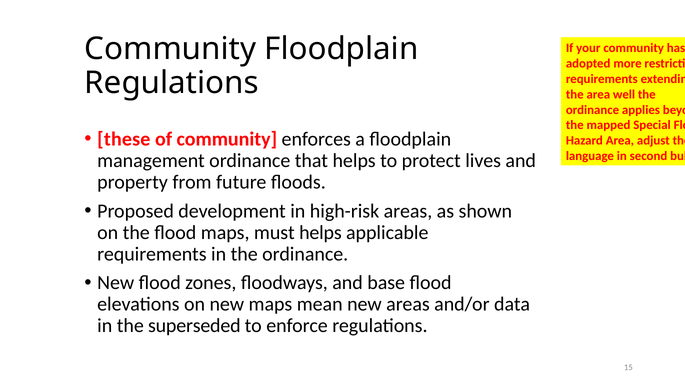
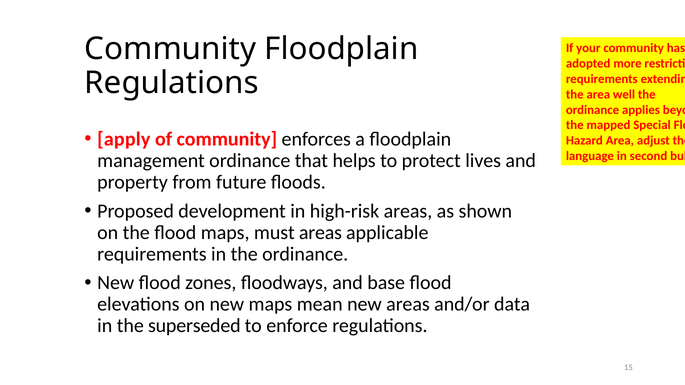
these: these -> apply
must helps: helps -> areas
